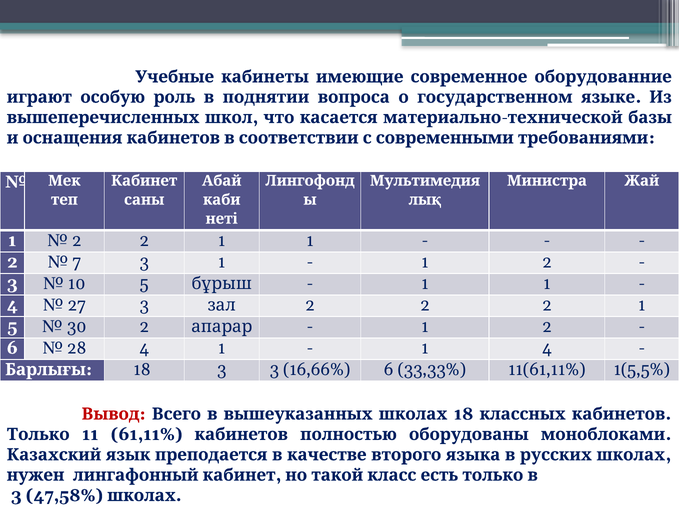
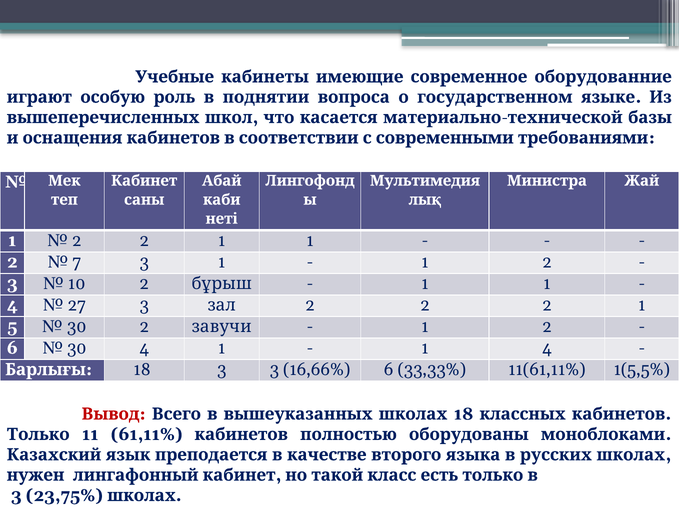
10 5: 5 -> 2
апарар: апарар -> завучи
28 at (77, 348): 28 -> 30
47,58%: 47,58% -> 23,75%
